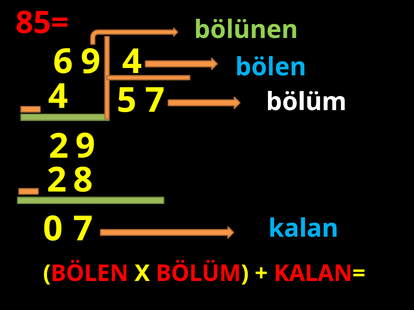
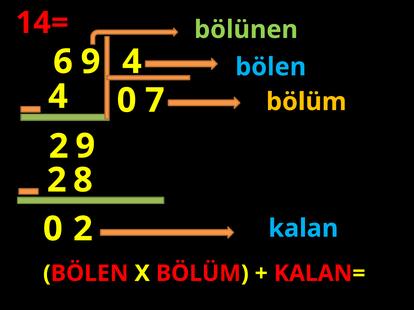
85=: 85= -> 14=
5 at (127, 101): 5 -> 0
bölüm at (306, 102) colour: white -> yellow
0 7: 7 -> 2
